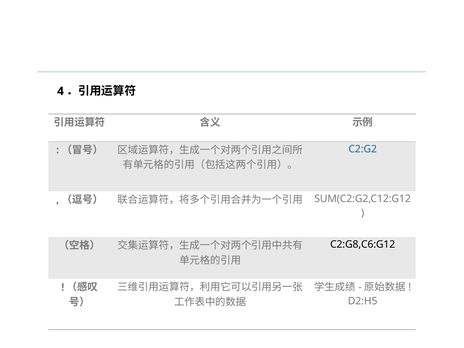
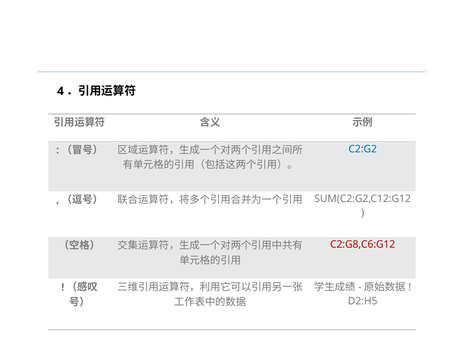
C2:G8,C6:G12 colour: black -> red
